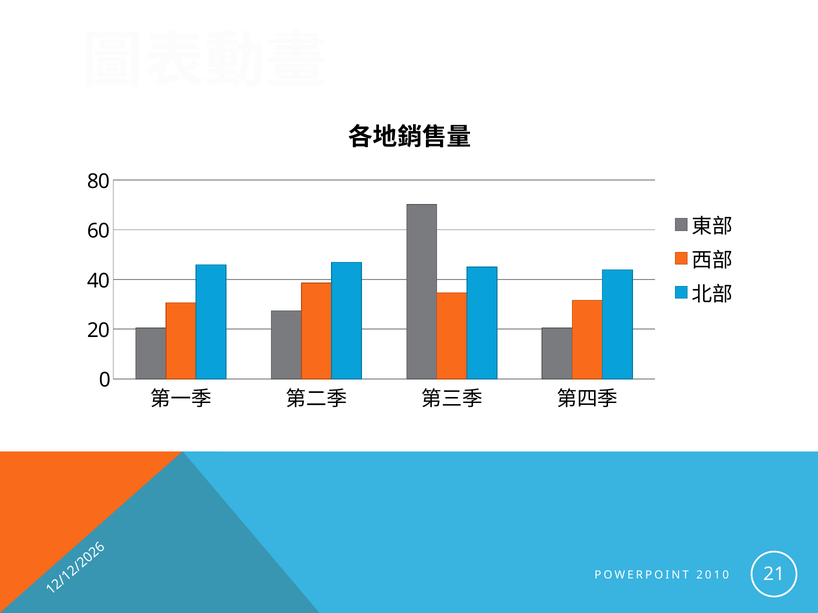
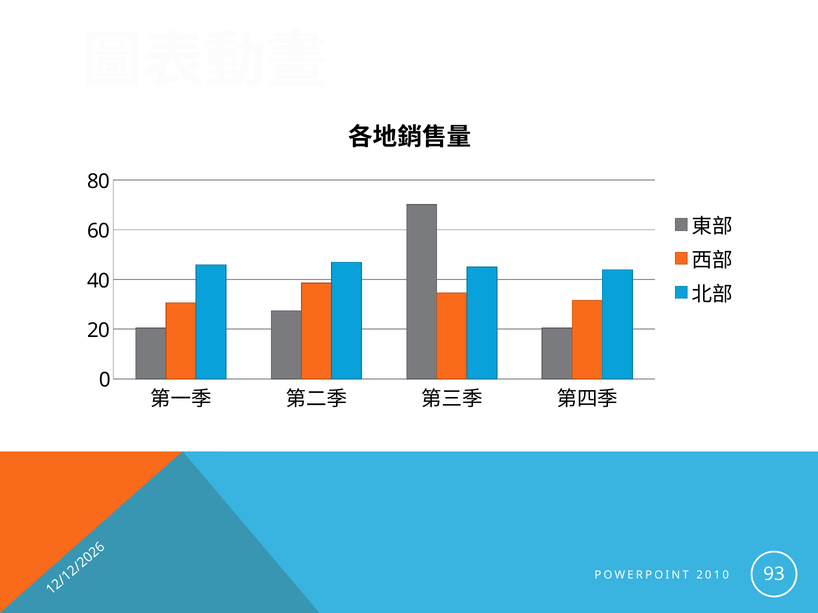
21: 21 -> 93
